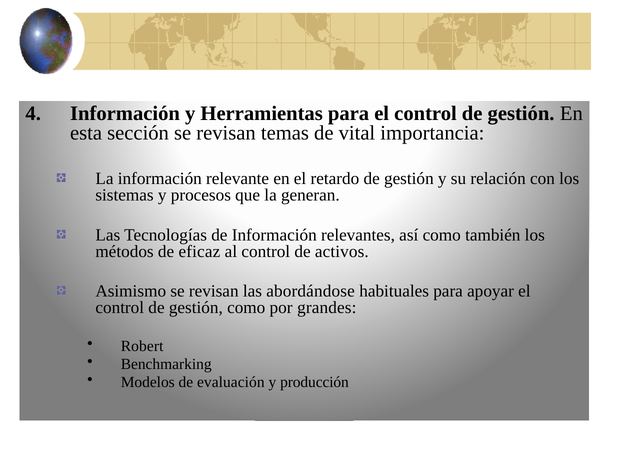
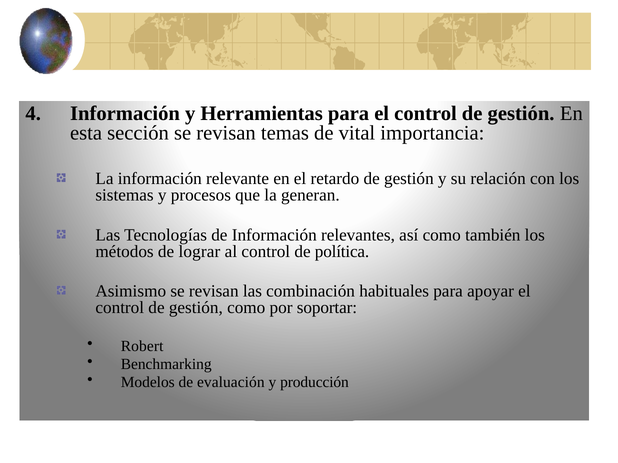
eficaz: eficaz -> lograr
activos: activos -> política
abordándose: abordándose -> combinación
grandes: grandes -> soportar
